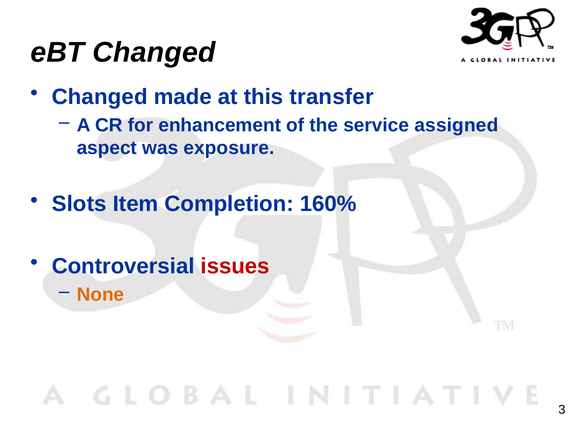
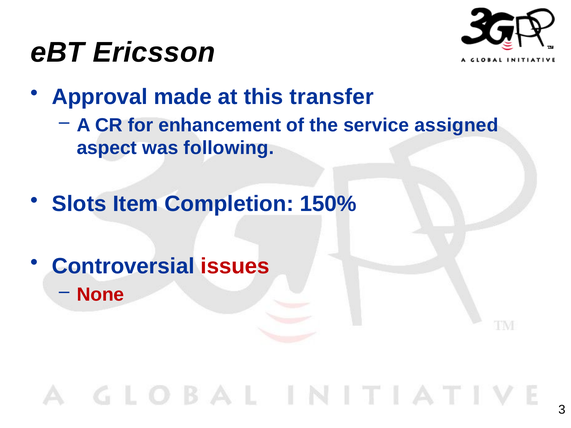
eBT Changed: Changed -> Ericsson
Changed at (100, 97): Changed -> Approval
exposure: exposure -> following
160%: 160% -> 150%
None colour: orange -> red
